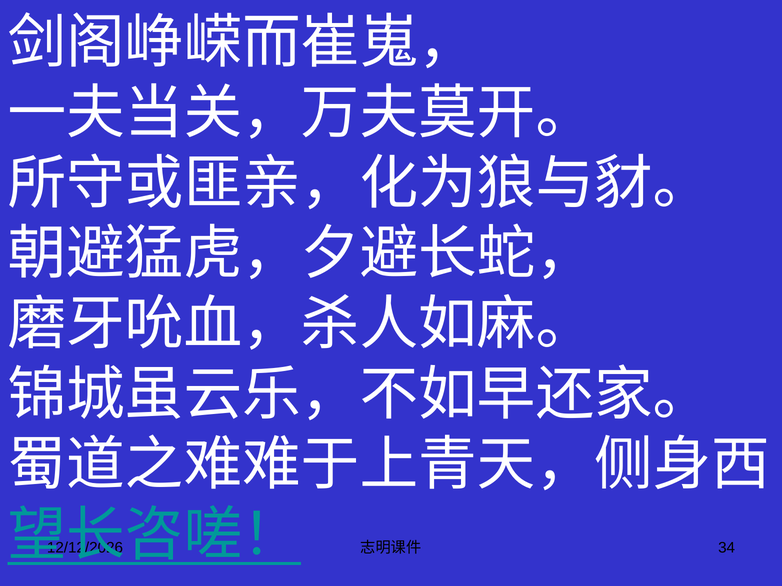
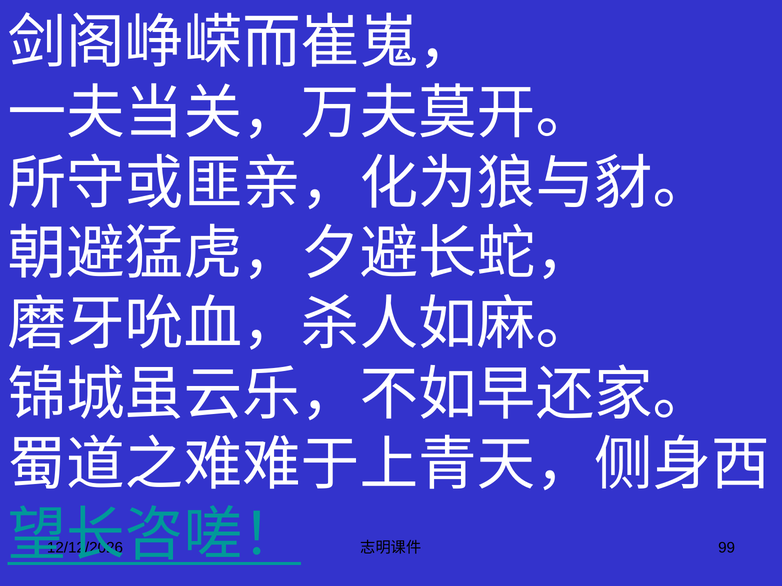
34: 34 -> 99
